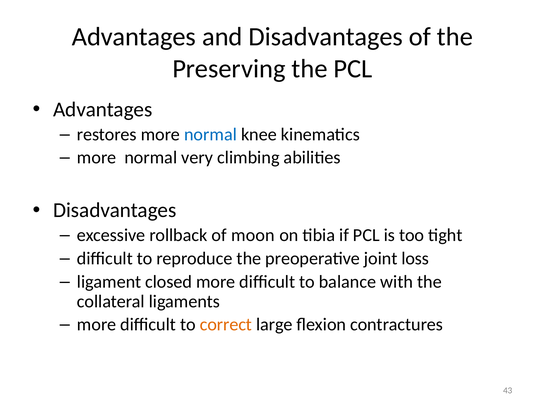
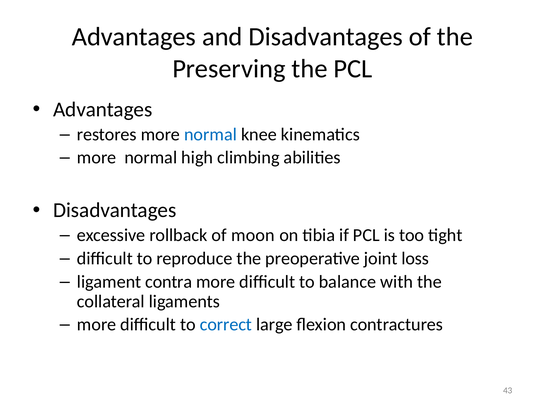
very: very -> high
closed: closed -> contra
correct colour: orange -> blue
